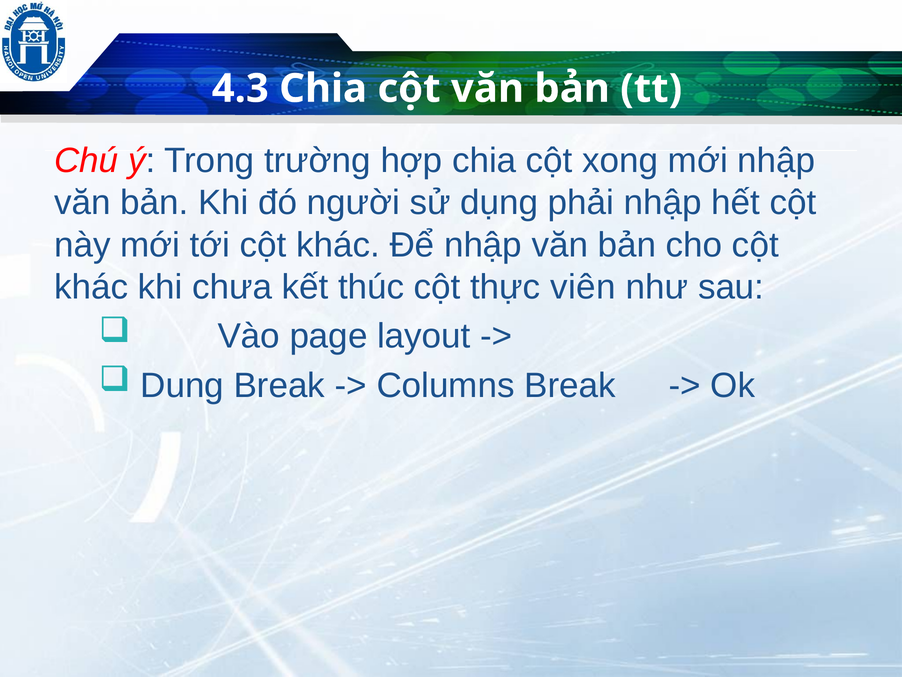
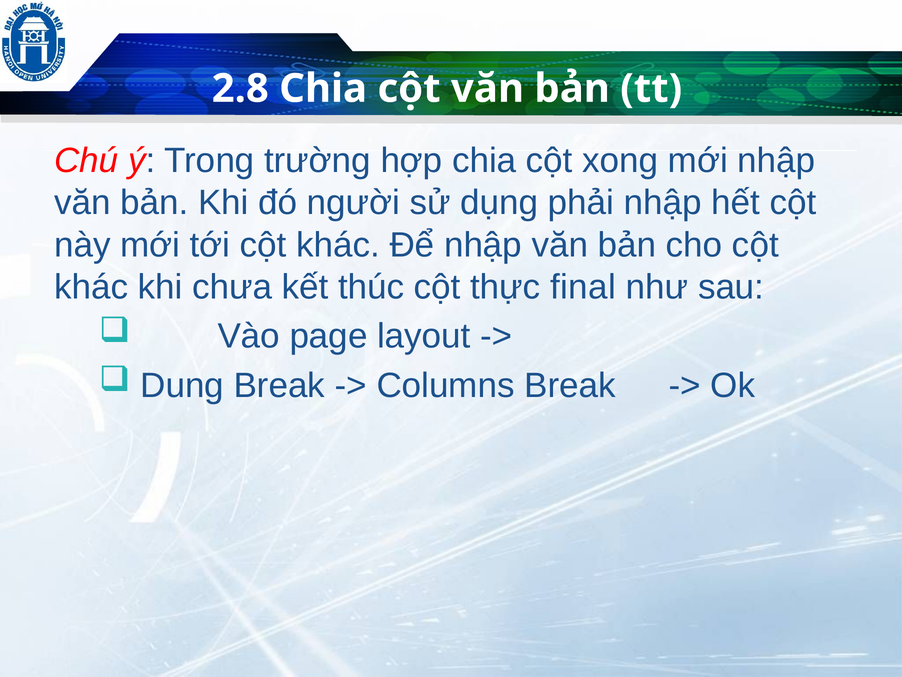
4.3: 4.3 -> 2.8
viên: viên -> final
